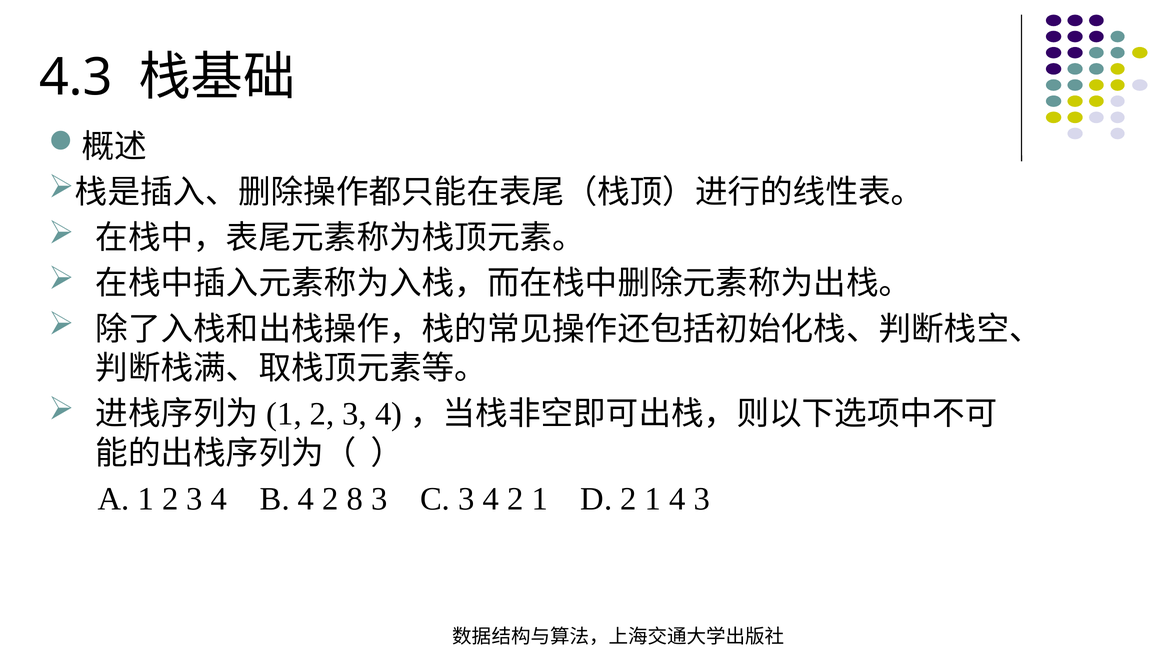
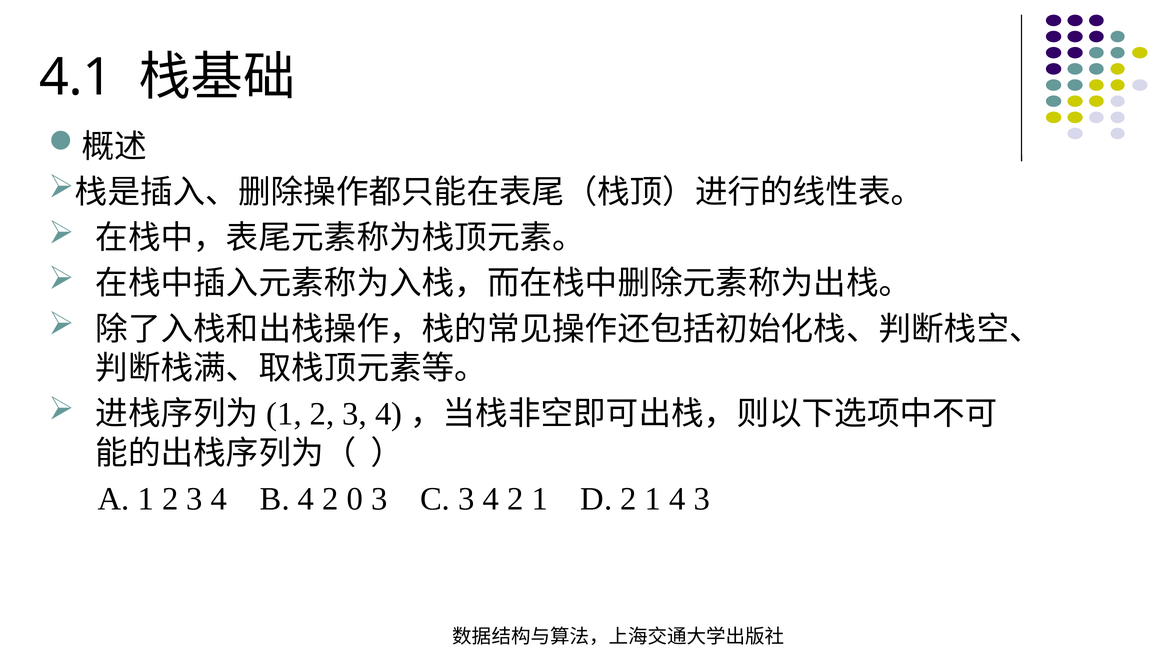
4.3: 4.3 -> 4.1
8: 8 -> 0
